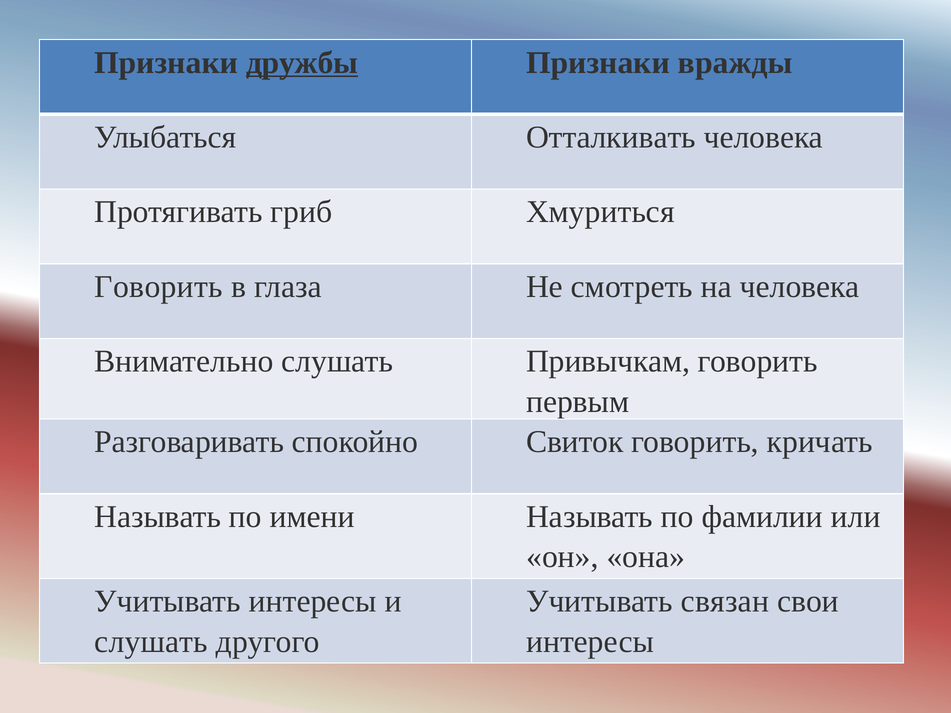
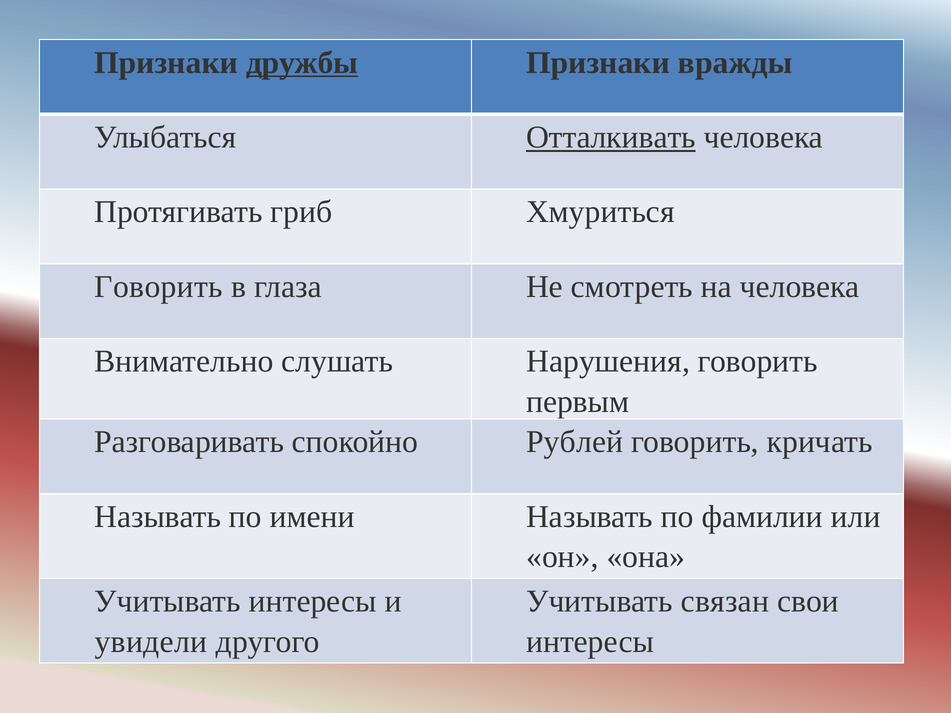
Отталкивать underline: none -> present
Привычкам: Привычкам -> Нарушения
Свиток: Свиток -> Рублей
слушать at (151, 642): слушать -> увидели
